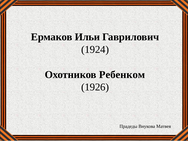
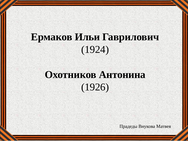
Ребенком: Ребенком -> Антонина
